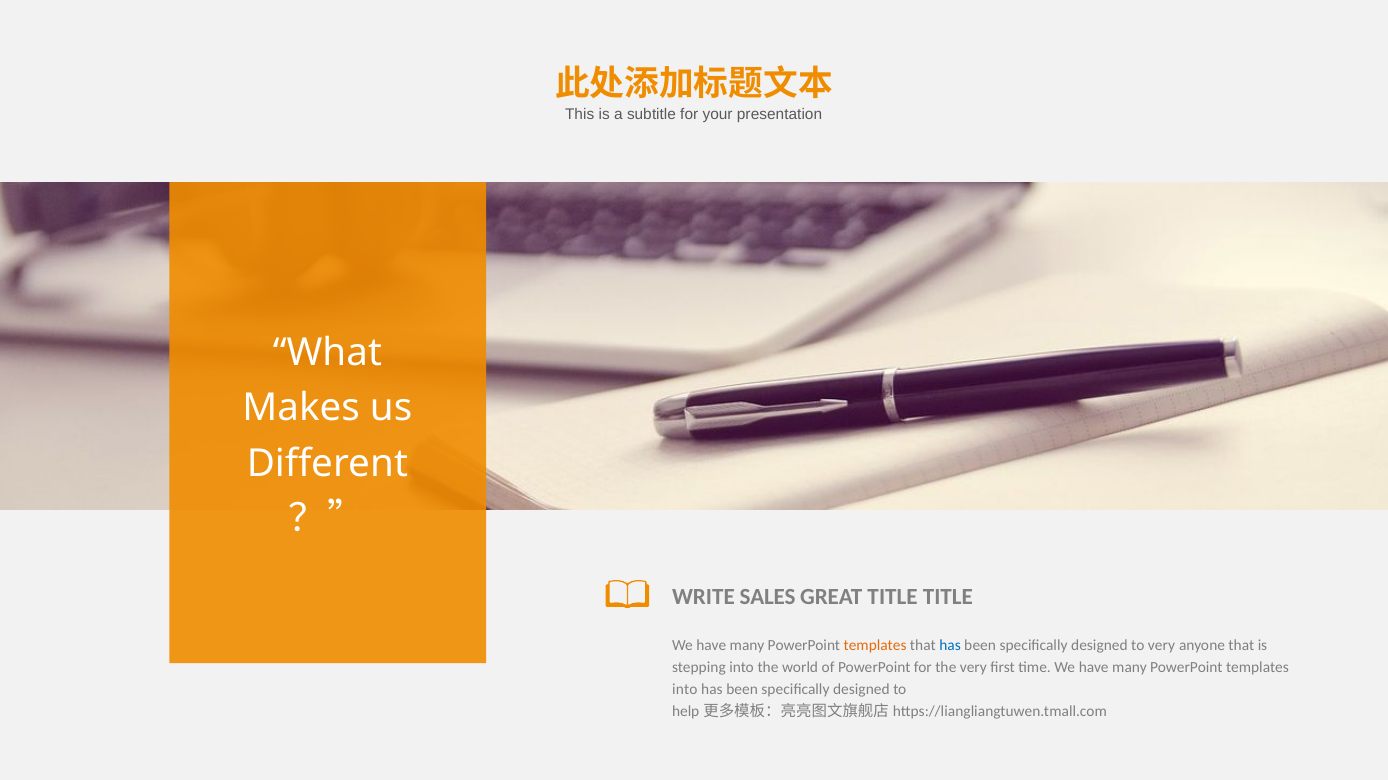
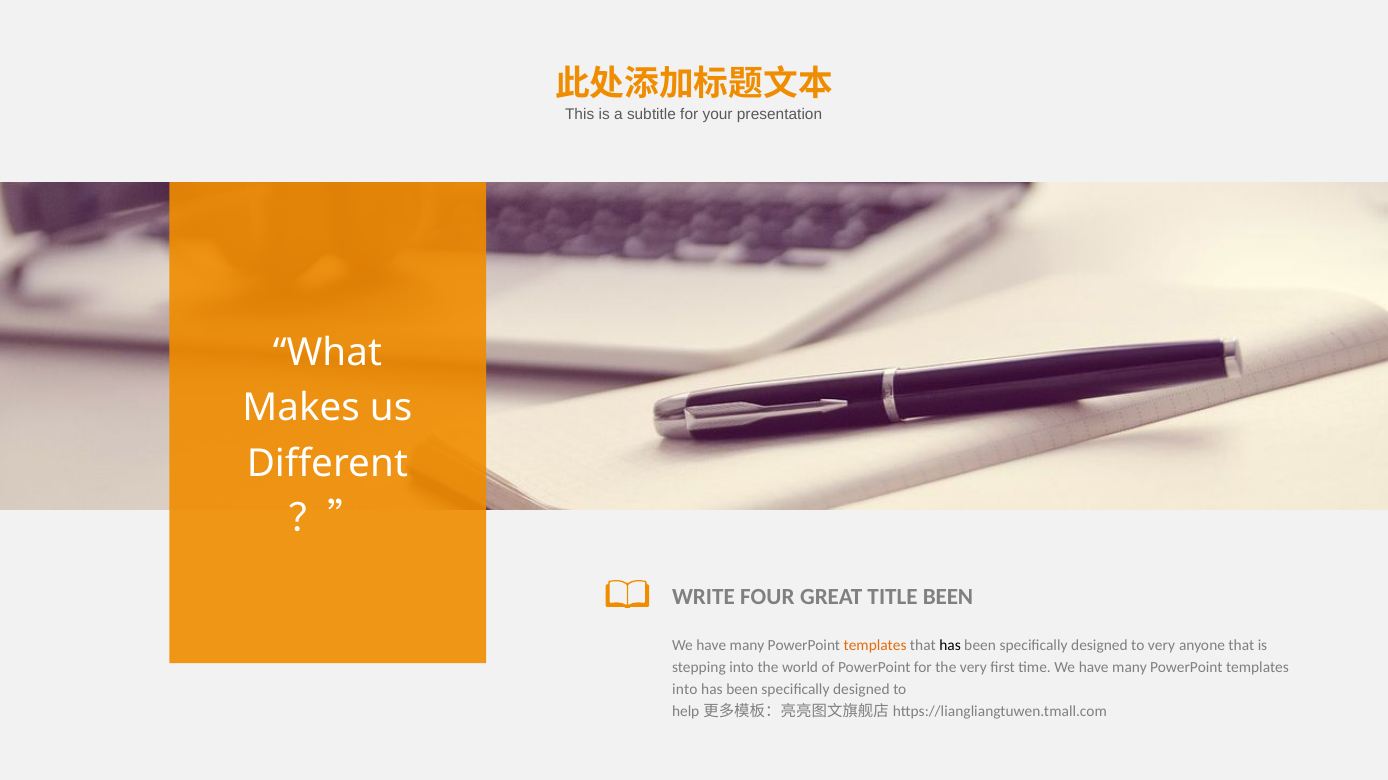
SALES: SALES -> FOUR
TITLE TITLE: TITLE -> BEEN
has at (950, 646) colour: blue -> black
